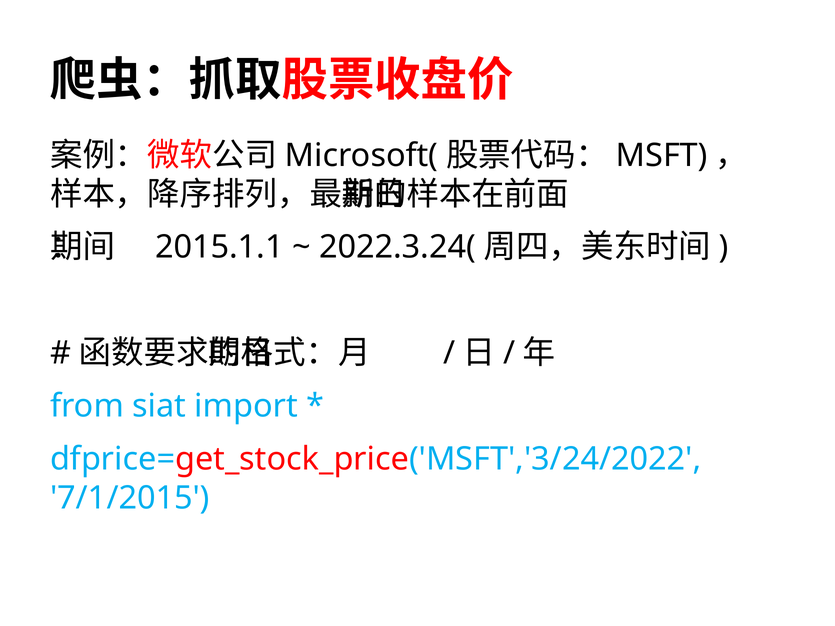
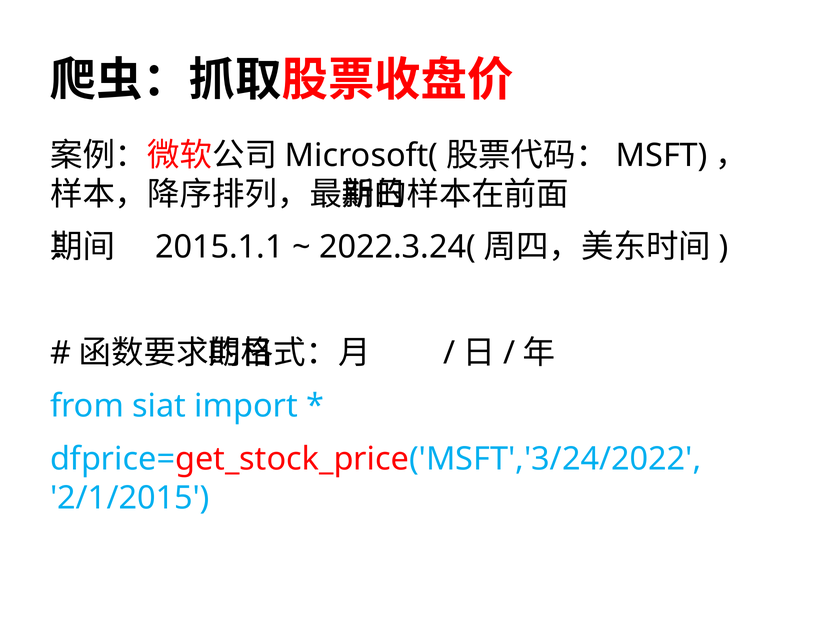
7/1/2015: 7/1/2015 -> 2/1/2015
